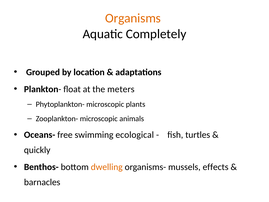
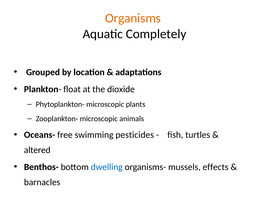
meters: meters -> dioxide
ecological: ecological -> pesticides
quickly: quickly -> altered
dwelling colour: orange -> blue
